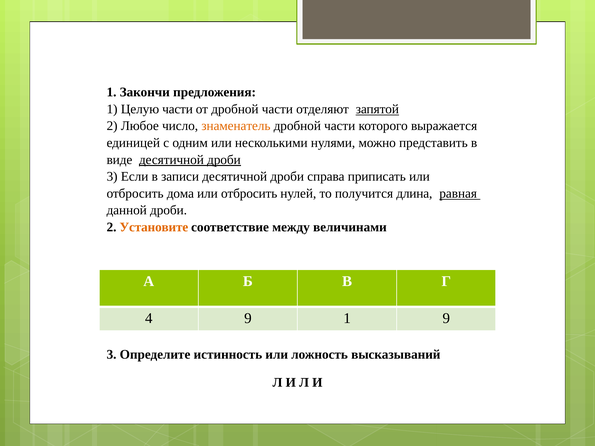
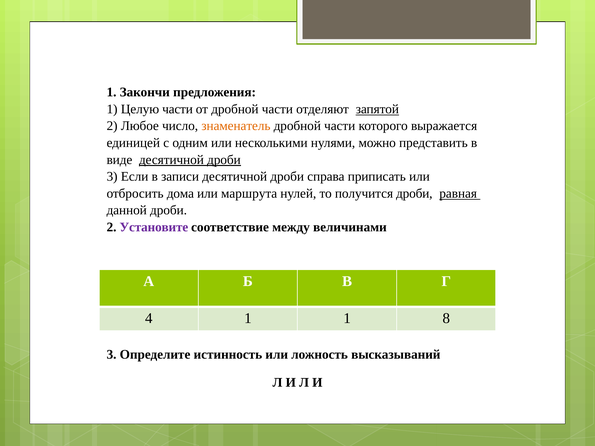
отбросить at (249, 194): отбросить -> маршрута
получится длина: длина -> дроби
Установите colour: orange -> purple
4 9: 9 -> 1
1 9: 9 -> 8
